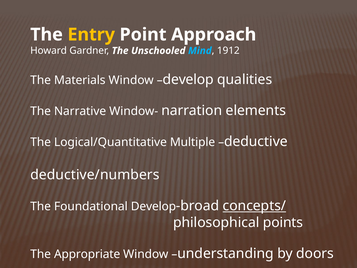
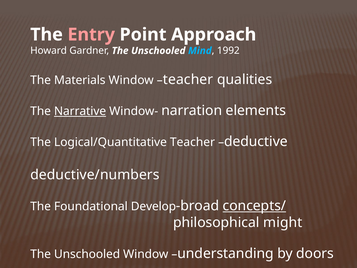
Entry colour: yellow -> pink
1912: 1912 -> 1992
develop at (188, 79): develop -> teacher
Narrative underline: none -> present
Logical/Quantitative Multiple: Multiple -> Teacher
points: points -> might
Appropriate at (87, 254): Appropriate -> Unschooled
